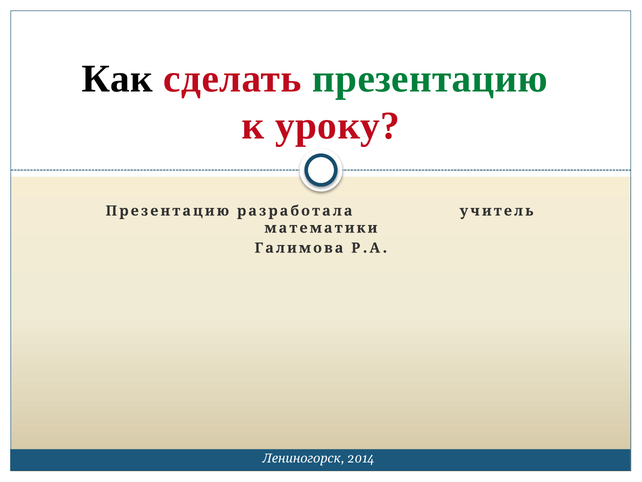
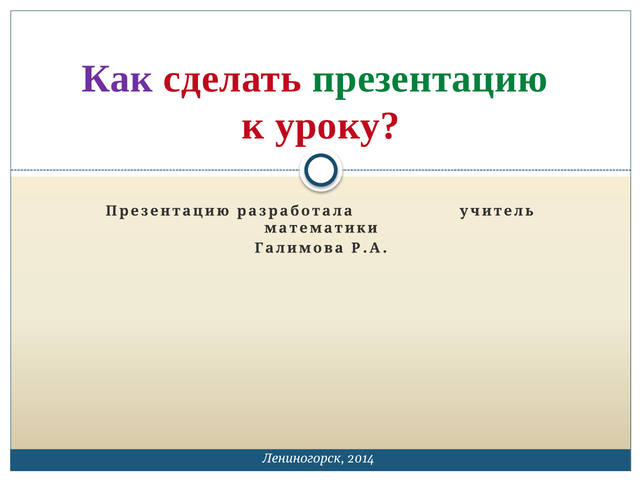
Как colour: black -> purple
